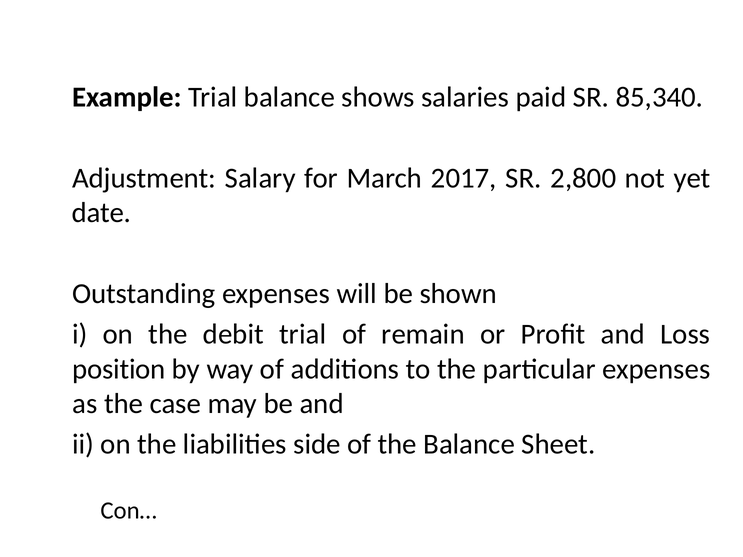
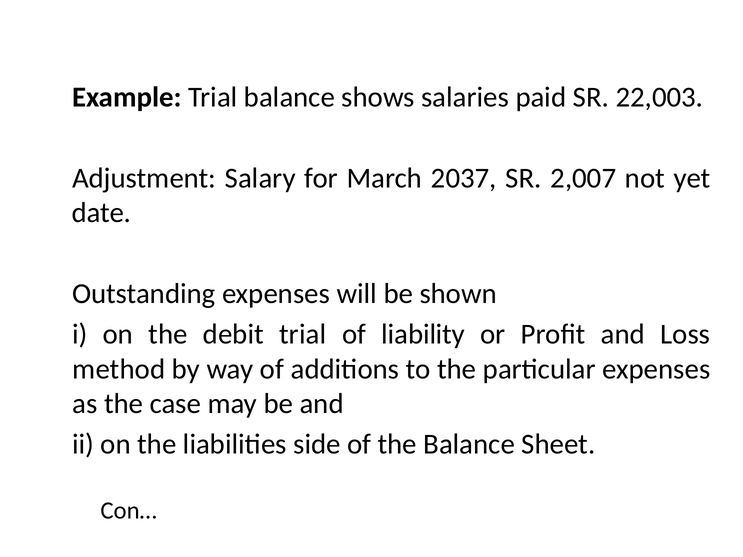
85,340: 85,340 -> 22,003
2017: 2017 -> 2037
2,800: 2,800 -> 2,007
remain: remain -> liability
position: position -> method
